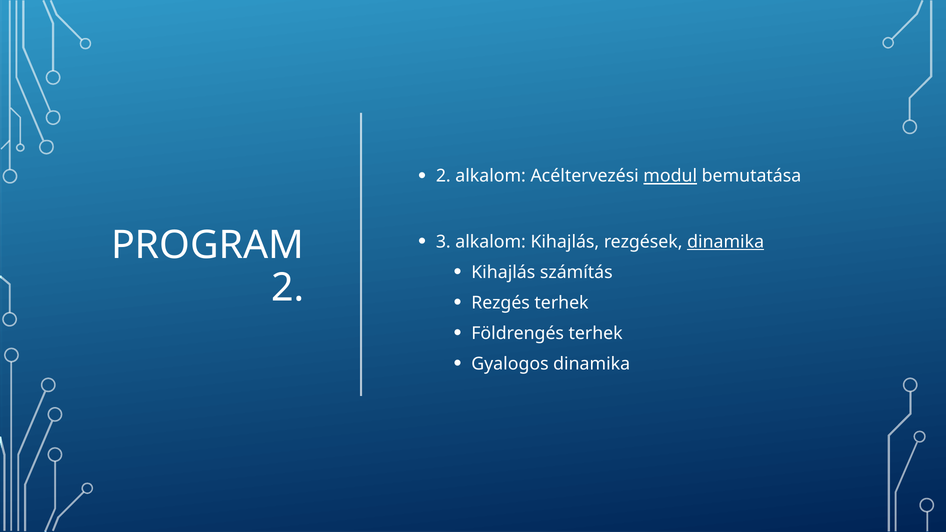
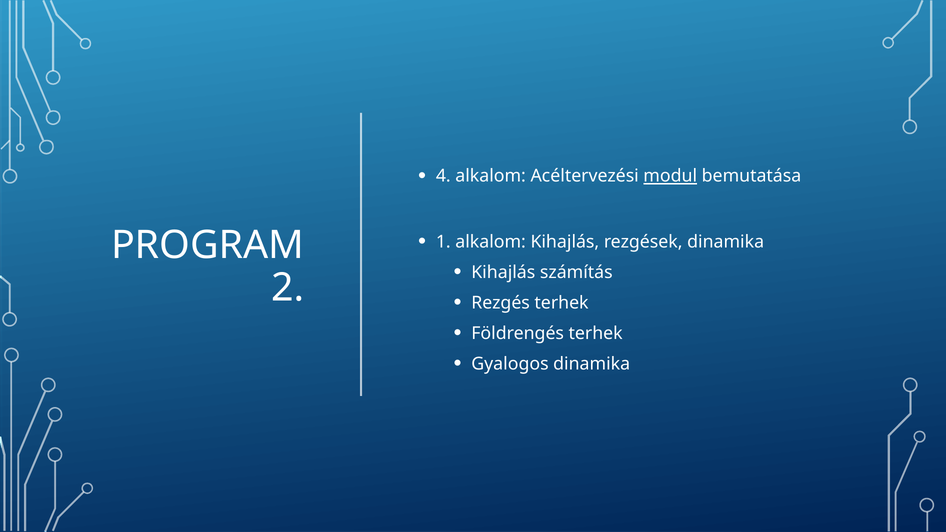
2 at (443, 176): 2 -> 4
3: 3 -> 1
dinamika at (726, 242) underline: present -> none
